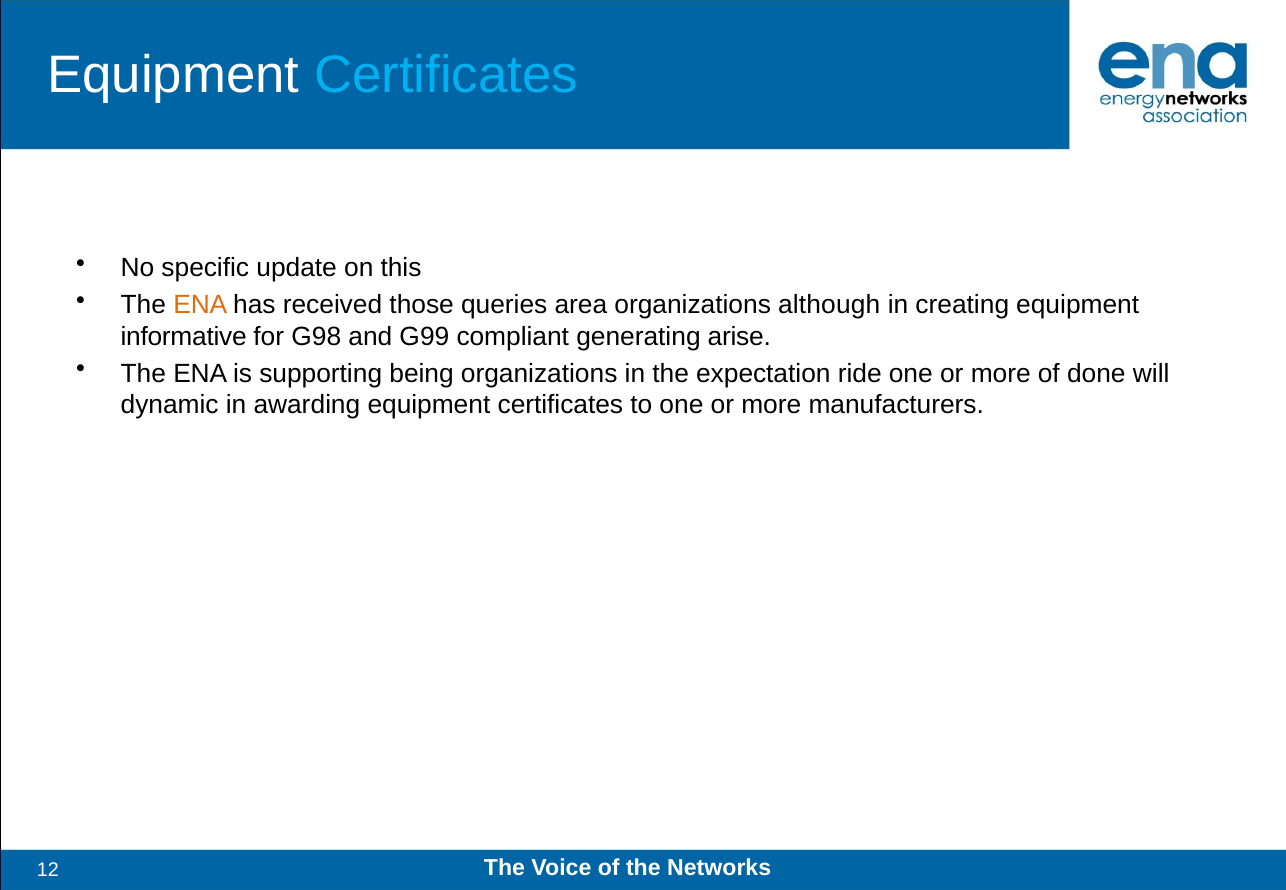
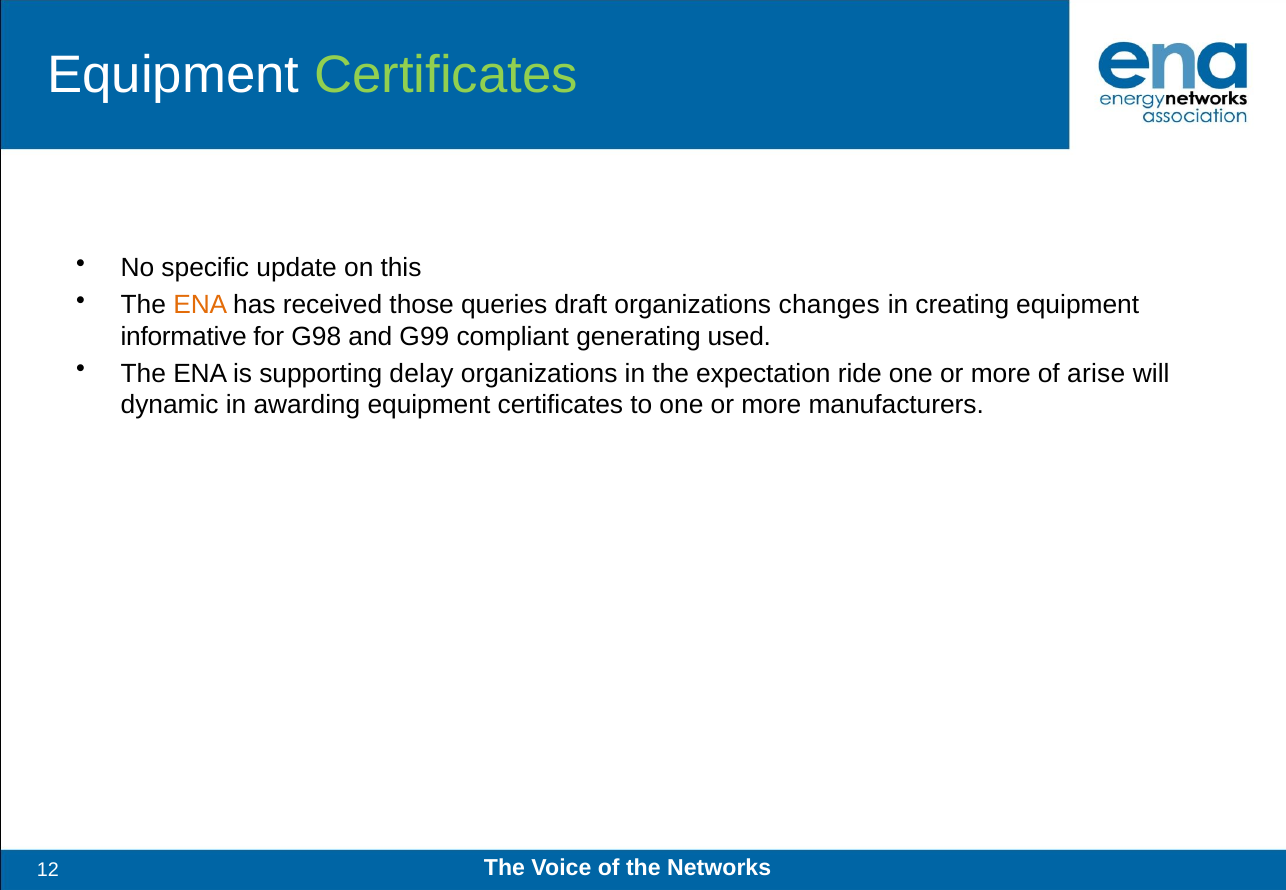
Certificates at (446, 75) colour: light blue -> light green
area: area -> draft
although: although -> changes
arise: arise -> used
being: being -> delay
done: done -> arise
